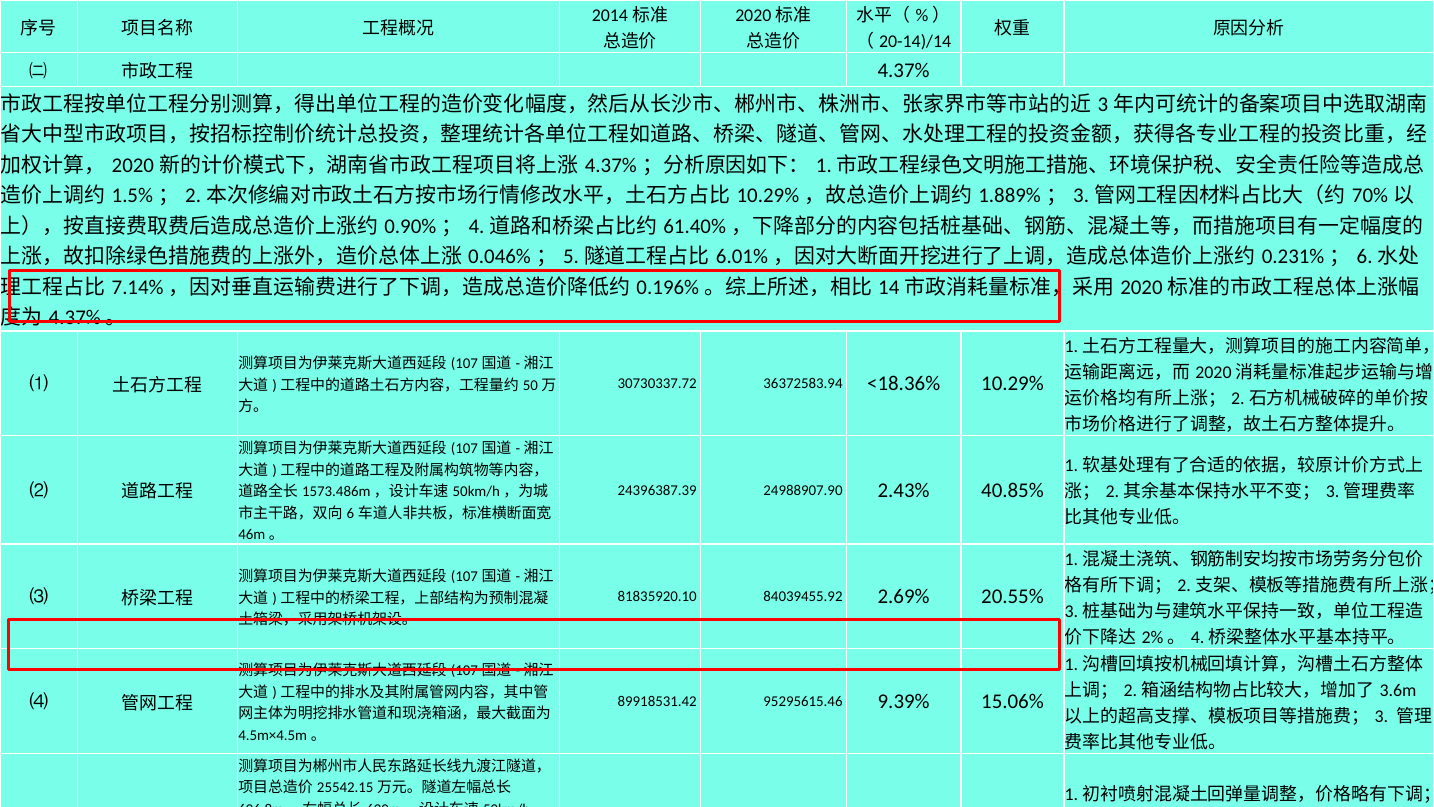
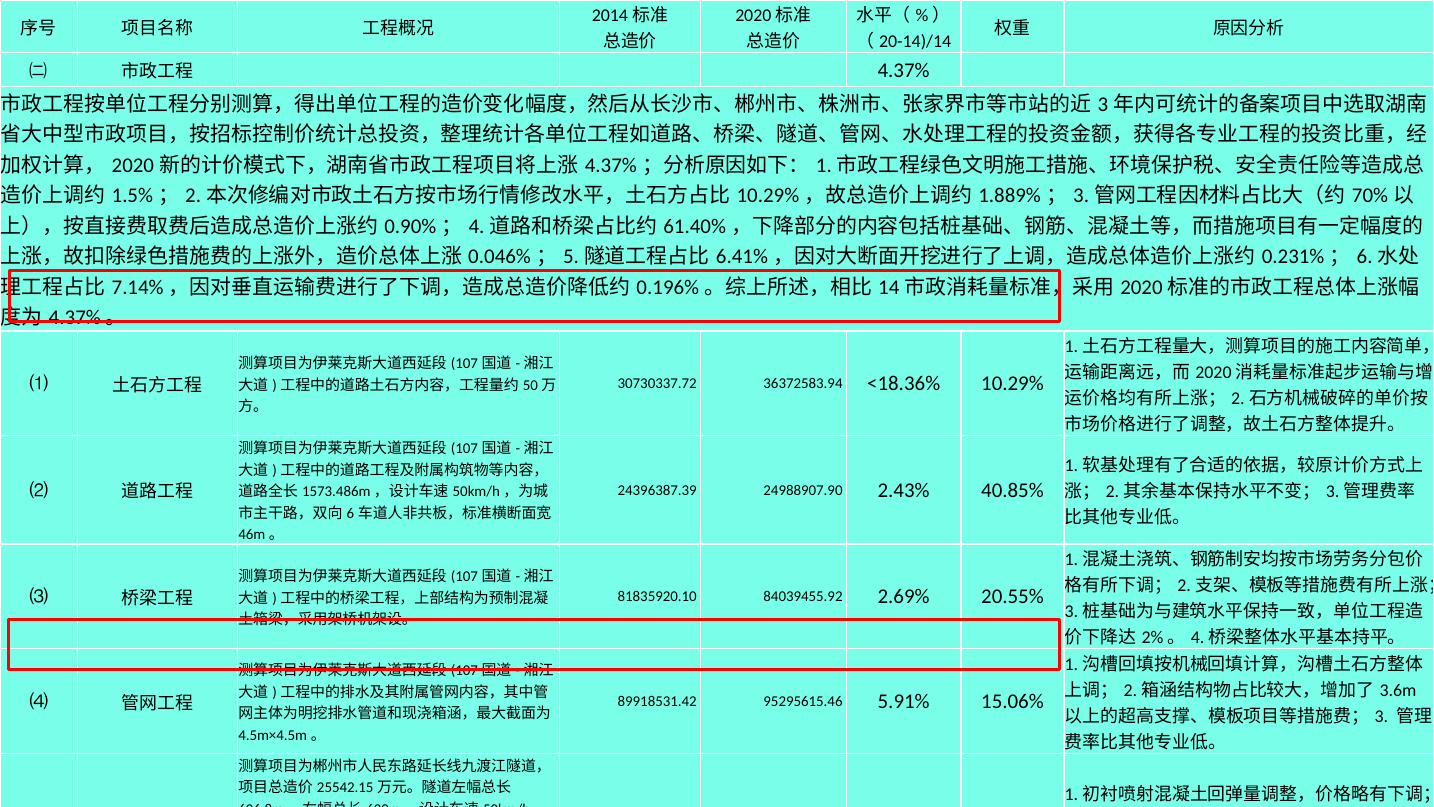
6.01%: 6.01% -> 6.41%
9.39%: 9.39% -> 5.91%
